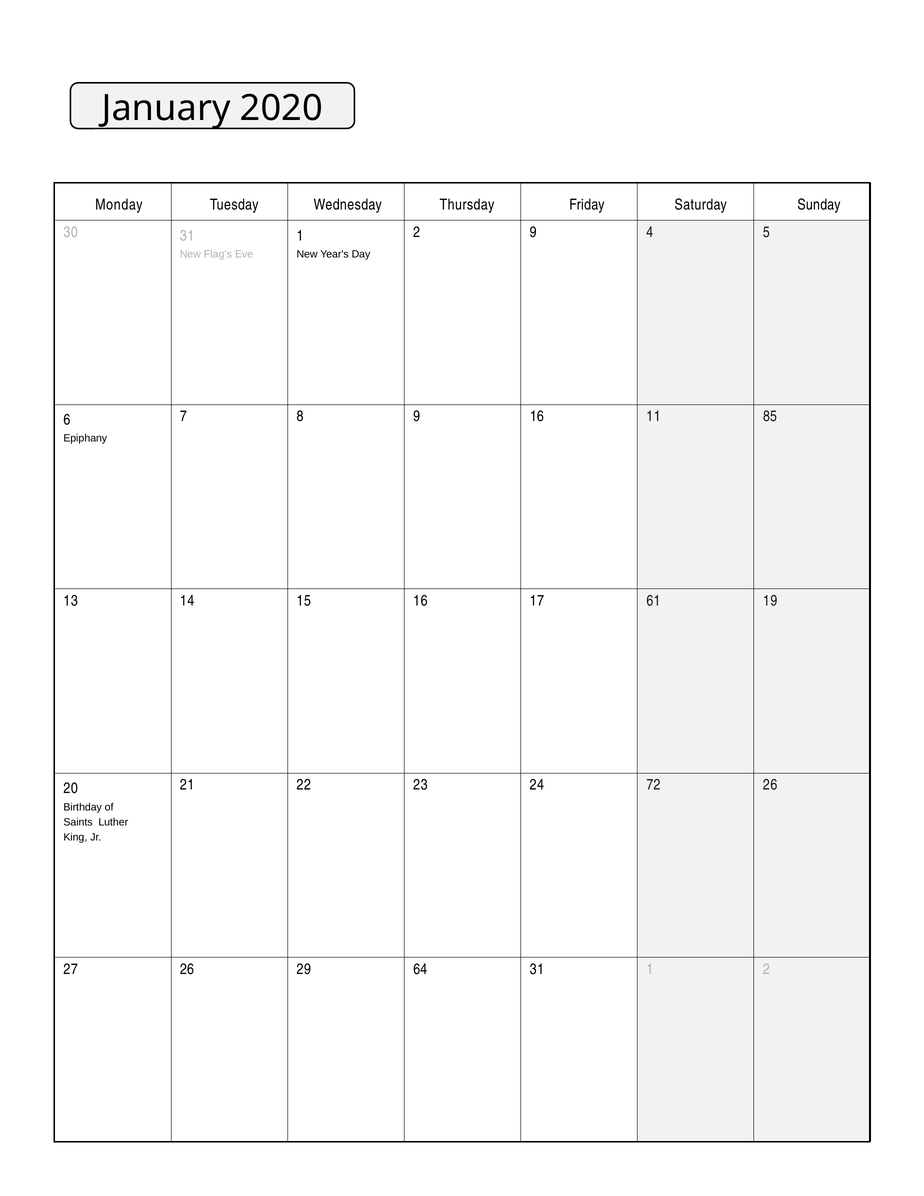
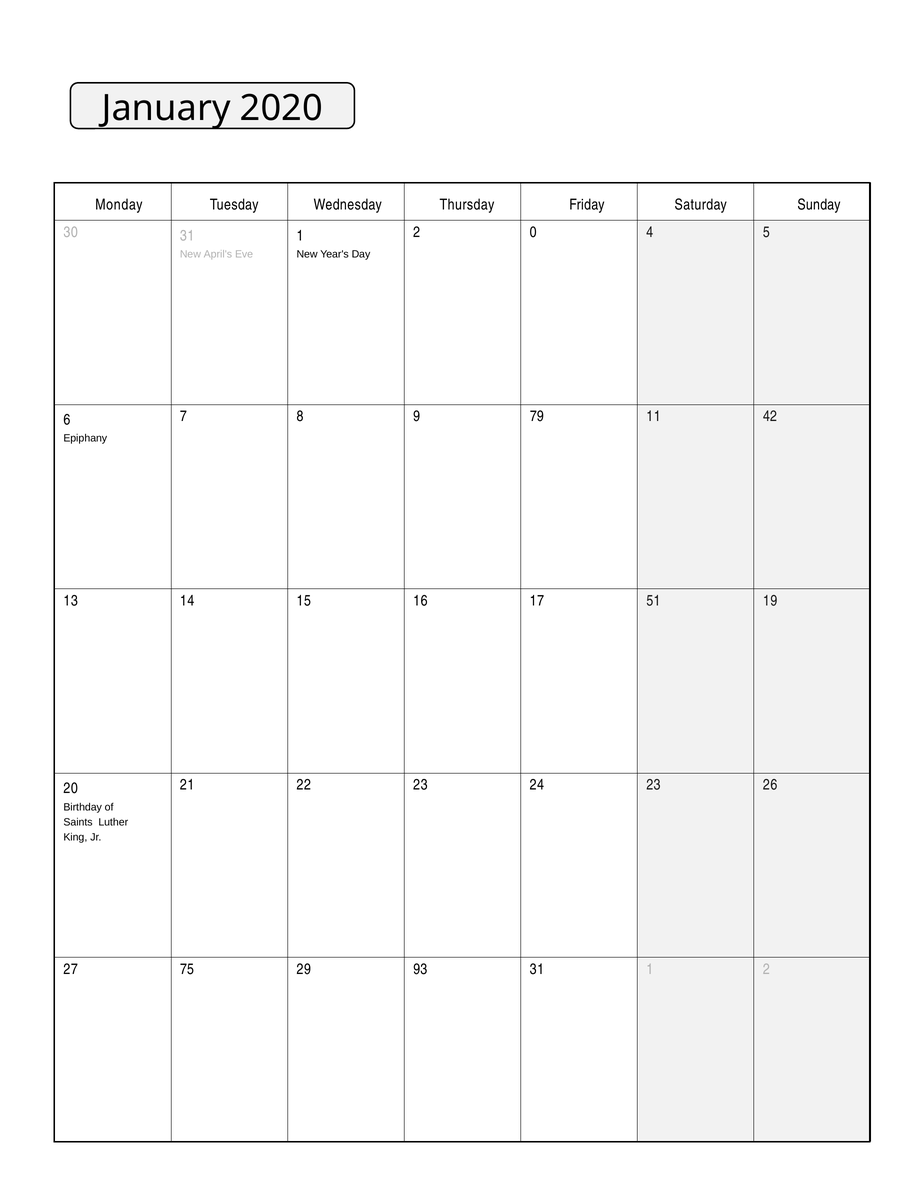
2 9: 9 -> 0
Flag's: Flag's -> April's
9 16: 16 -> 79
85: 85 -> 42
61: 61 -> 51
24 72: 72 -> 23
27 26: 26 -> 75
64: 64 -> 93
